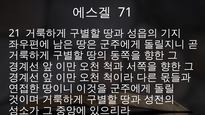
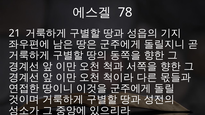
71: 71 -> 78
